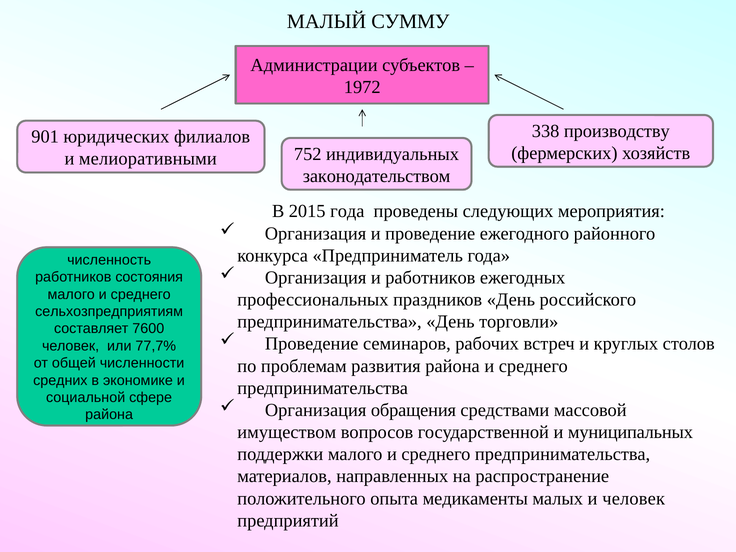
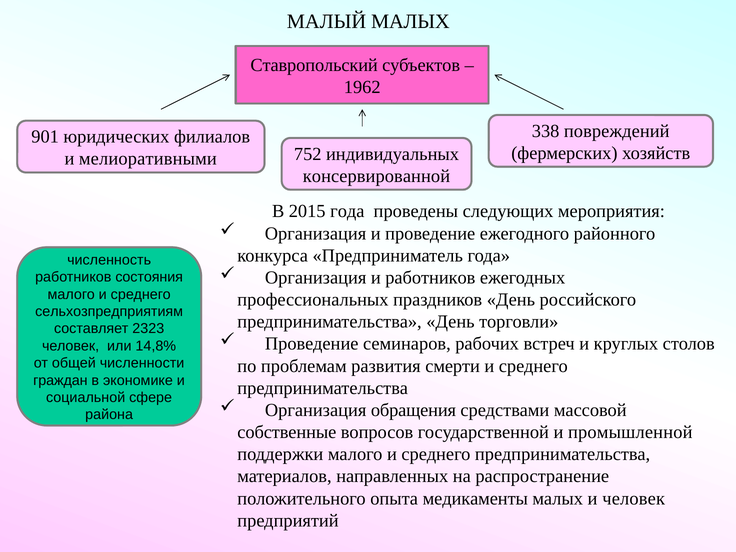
МАЛЫЙ СУММУ: СУММУ -> МАЛЫХ
Администрации: Администрации -> Ставропольский
1972: 1972 -> 1962
производству: производству -> повреждений
законодательством: законодательством -> консервированной
7600: 7600 -> 2323
77,7%: 77,7% -> 14,8%
развития района: района -> смерти
средних: средних -> граждан
имуществом: имуществом -> собственные
муниципальных: муниципальных -> промышленной
